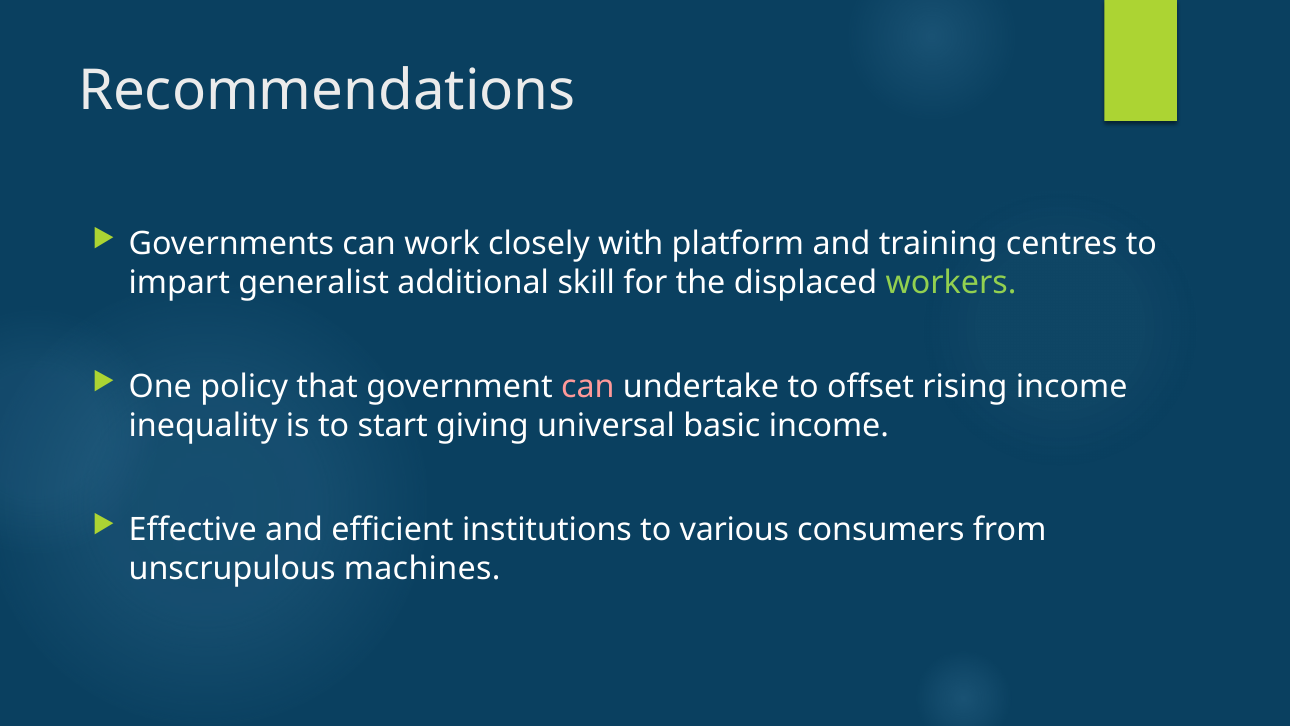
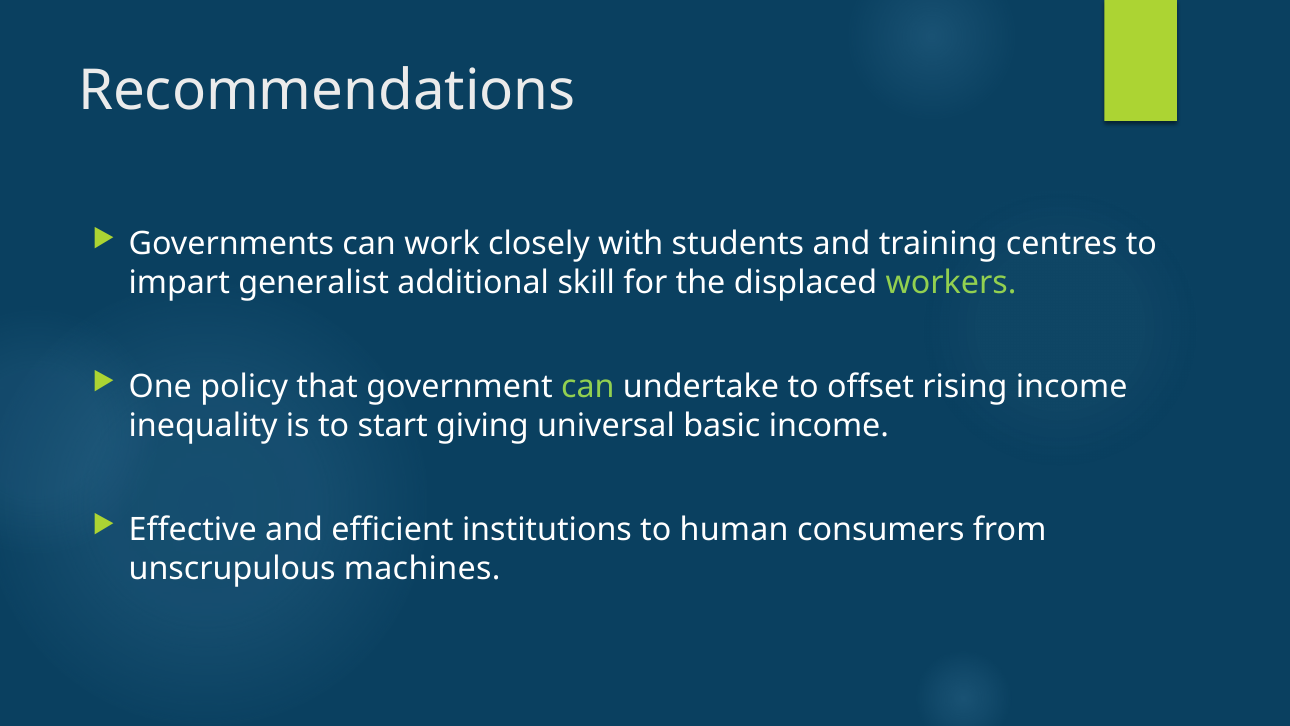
platform: platform -> students
can at (588, 387) colour: pink -> light green
various: various -> human
